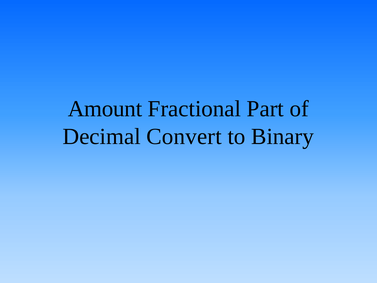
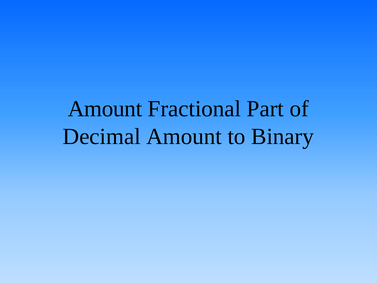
Decimal Convert: Convert -> Amount
